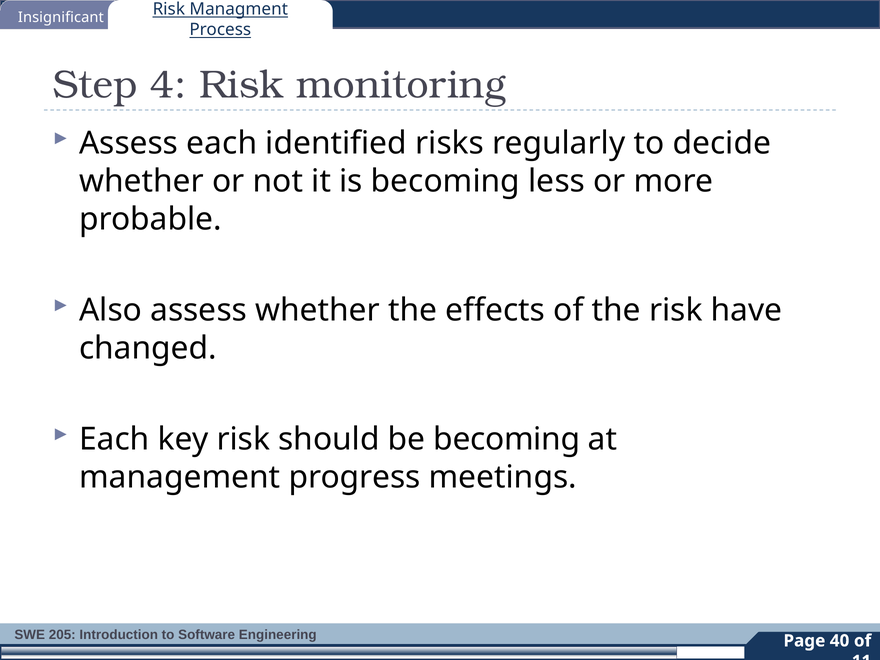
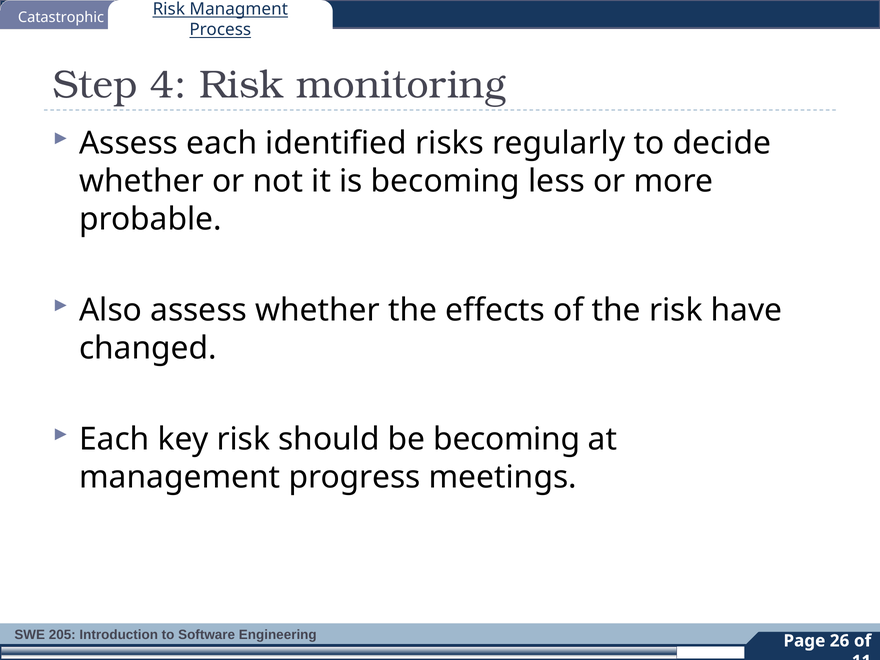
Insignificant: Insignificant -> Catastrophic
40: 40 -> 26
